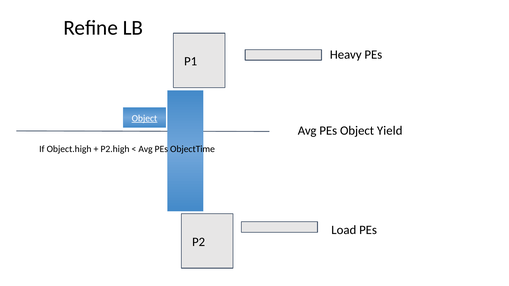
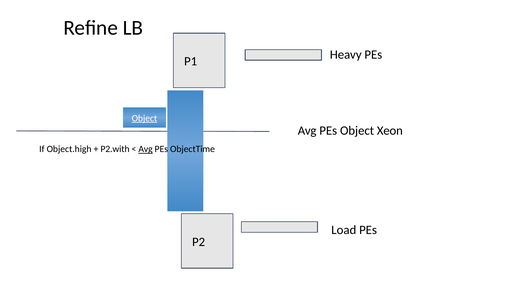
Yield: Yield -> Xeon
P2.high: P2.high -> P2.with
Avg at (146, 149) underline: none -> present
